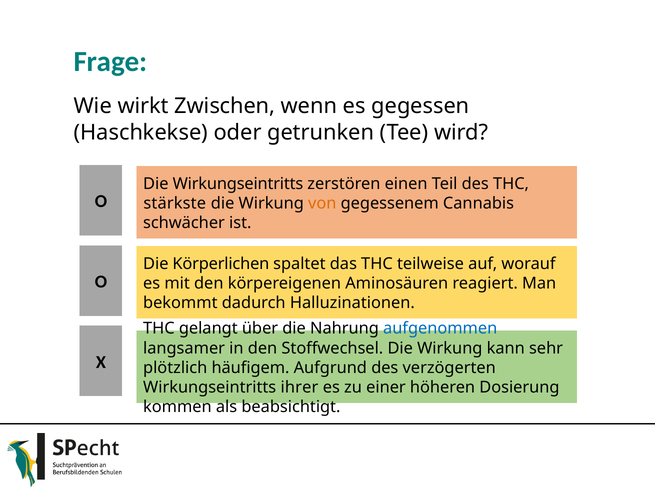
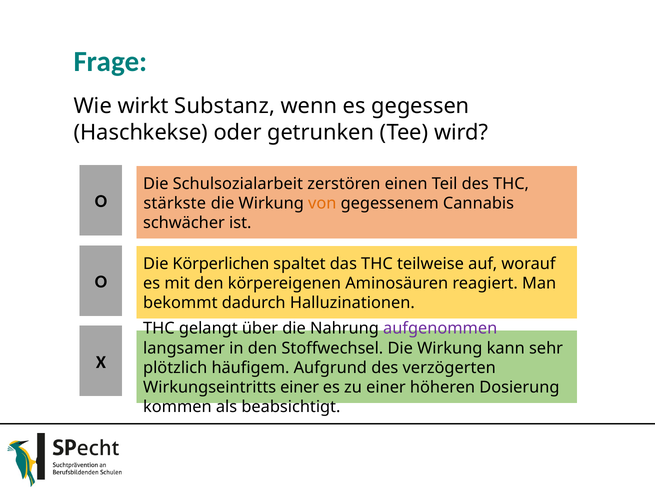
Zwischen: Zwischen -> Substanz
Die Wirkungseintritts: Wirkungseintritts -> Schulsozialarbeit
aufgenommen colour: blue -> purple
Wirkungseintritts ihrer: ihrer -> einer
